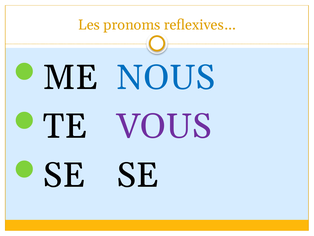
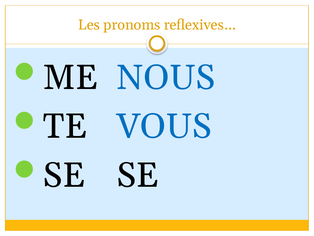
VOUS colour: purple -> blue
